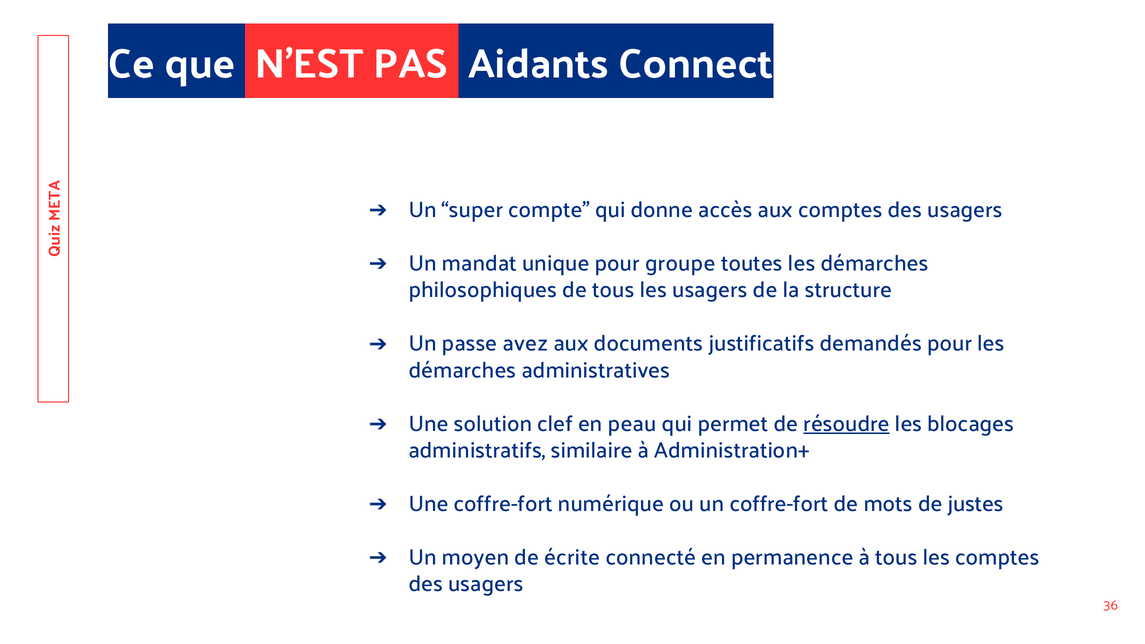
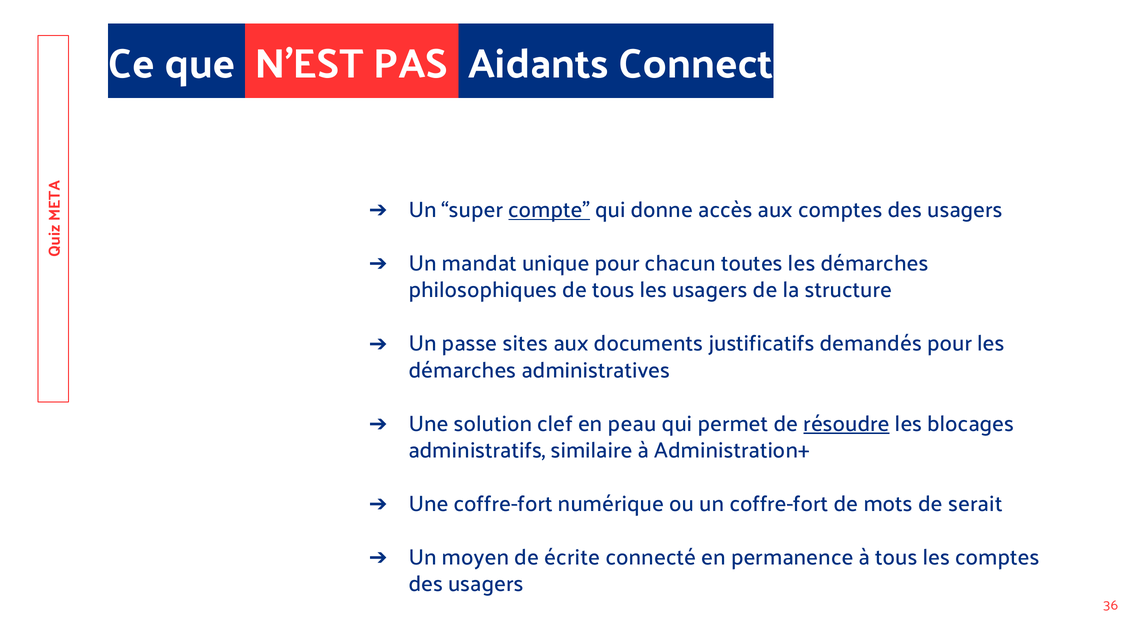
compte underline: none -> present
groupe: groupe -> chacun
avez: avez -> sites
justes: justes -> serait
